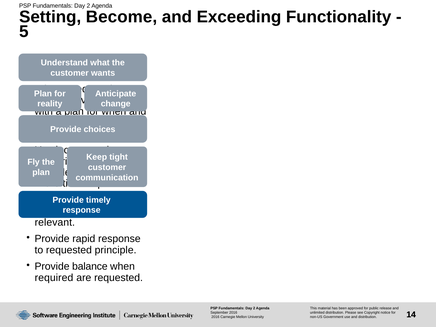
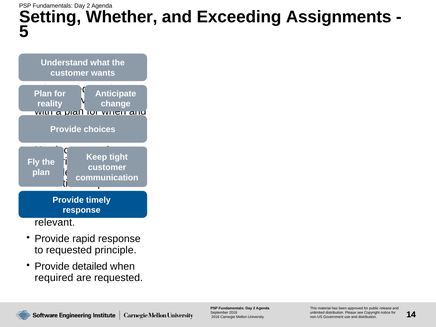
Become: Become -> Whether
Exceeding Functionality: Functionality -> Assignments
balance: balance -> detailed
